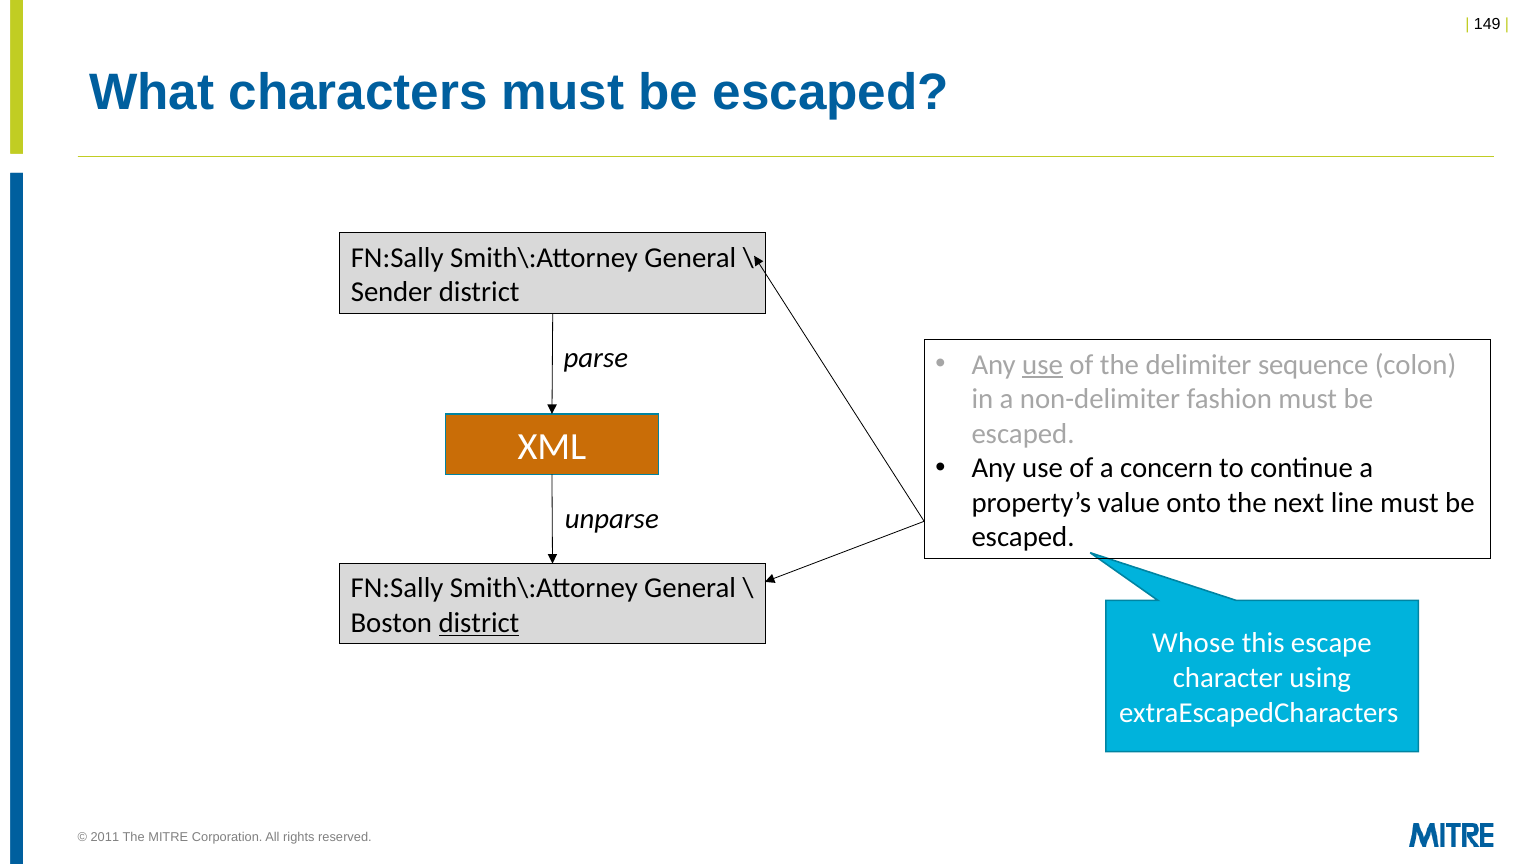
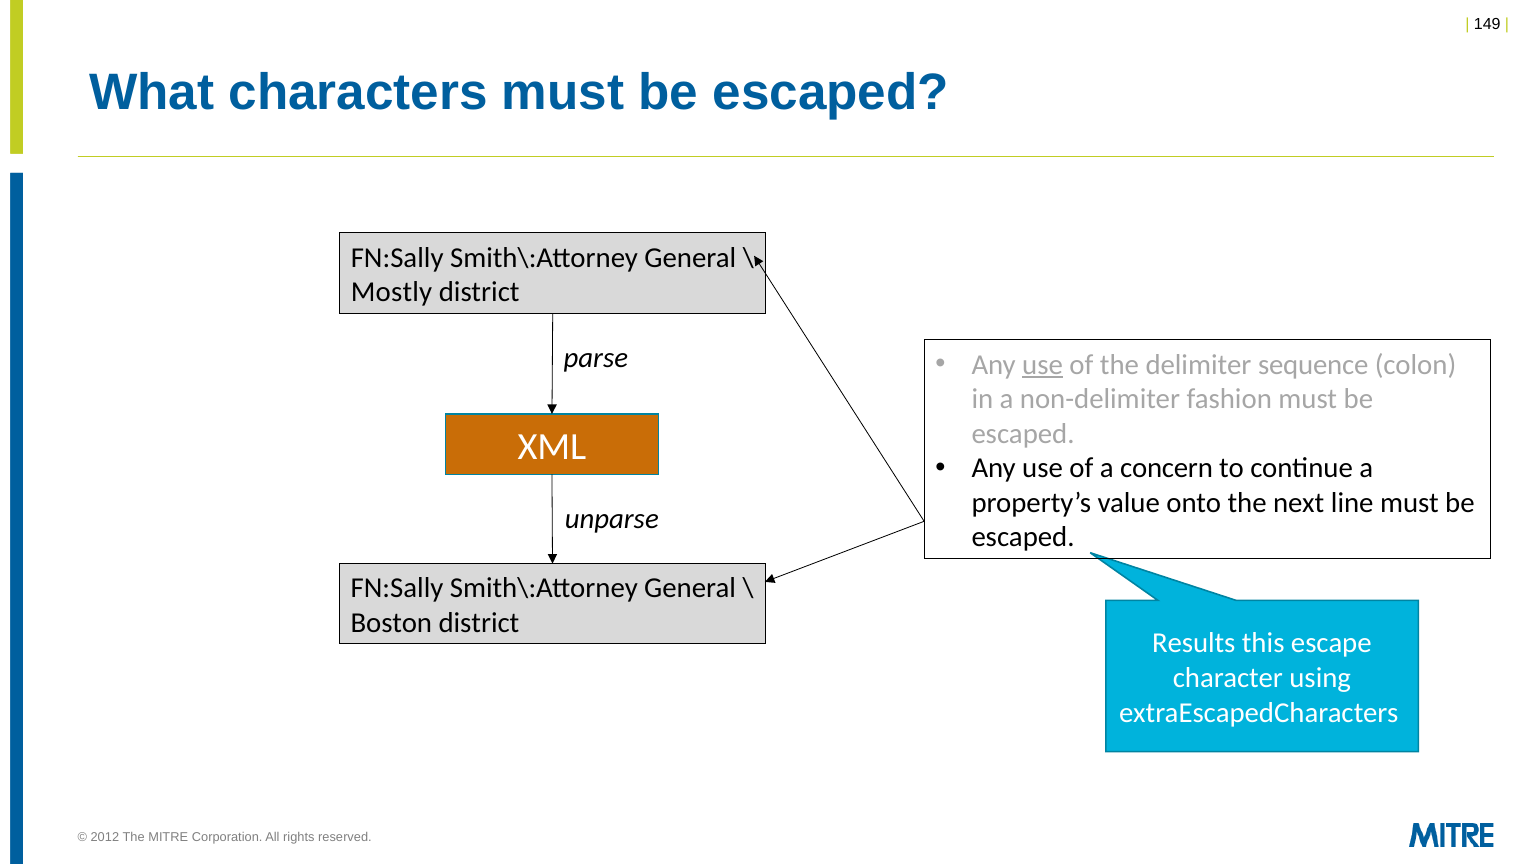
Sender: Sender -> Mostly
district at (479, 623) underline: present -> none
Whose: Whose -> Results
2011: 2011 -> 2012
